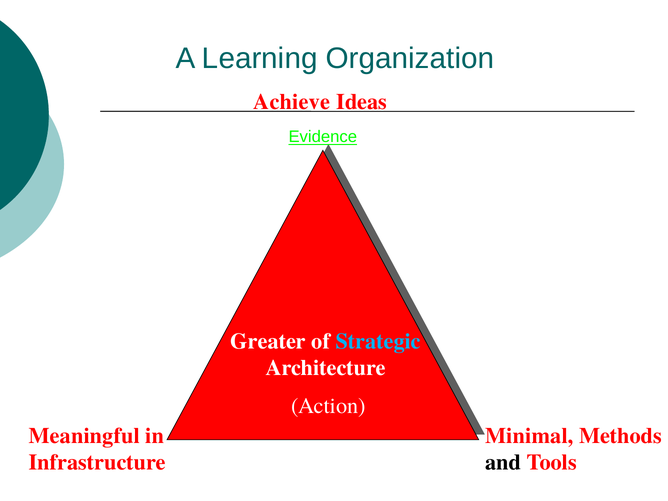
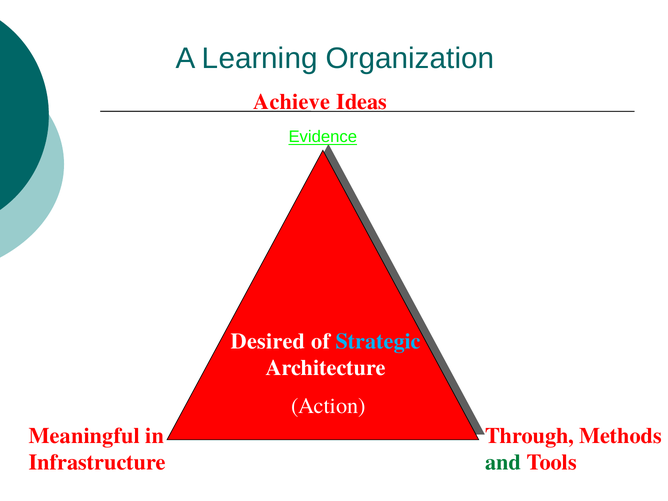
Greater: Greater -> Desired
Minimal: Minimal -> Through
and colour: black -> green
